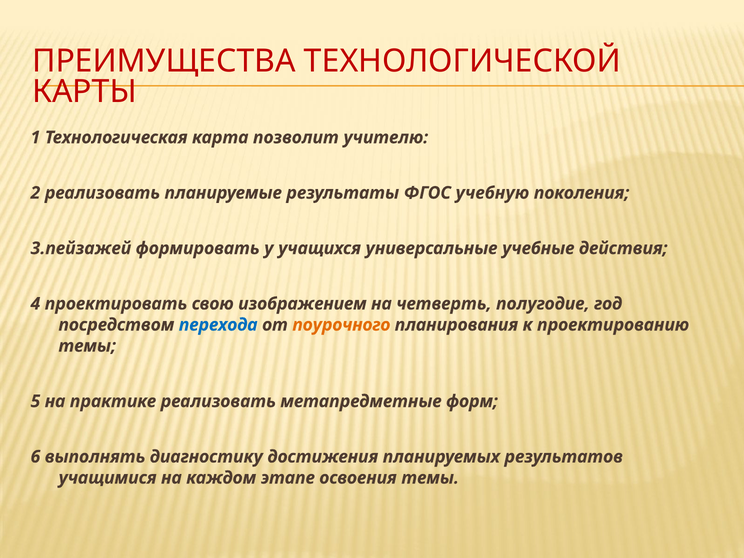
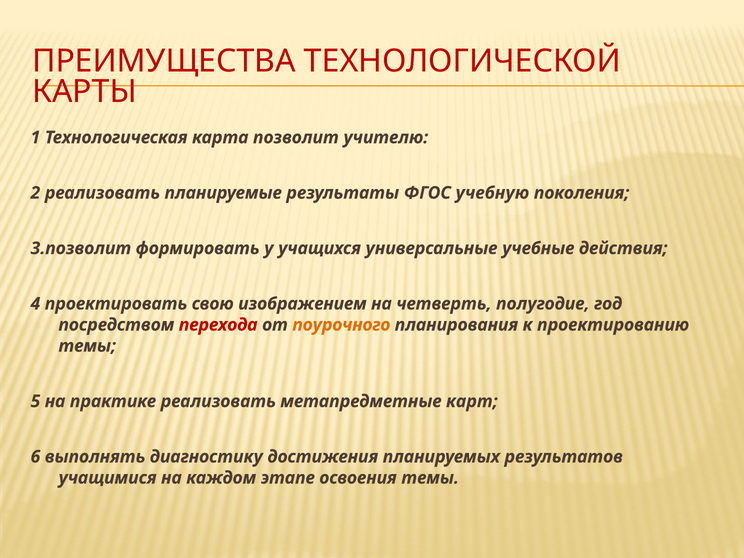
3.пейзажей: 3.пейзажей -> 3.позволит
перехода colour: blue -> red
форм: форм -> карт
